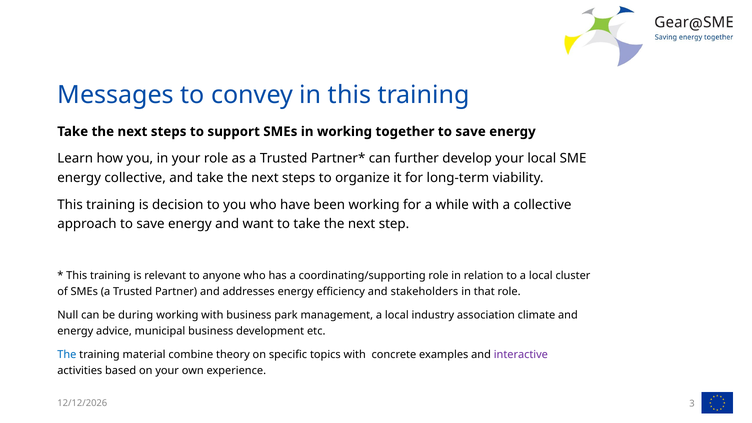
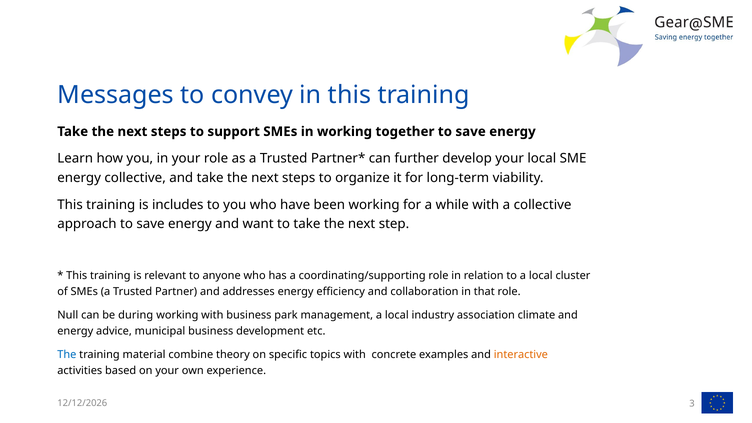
decision: decision -> includes
stakeholders: stakeholders -> collaboration
interactive colour: purple -> orange
